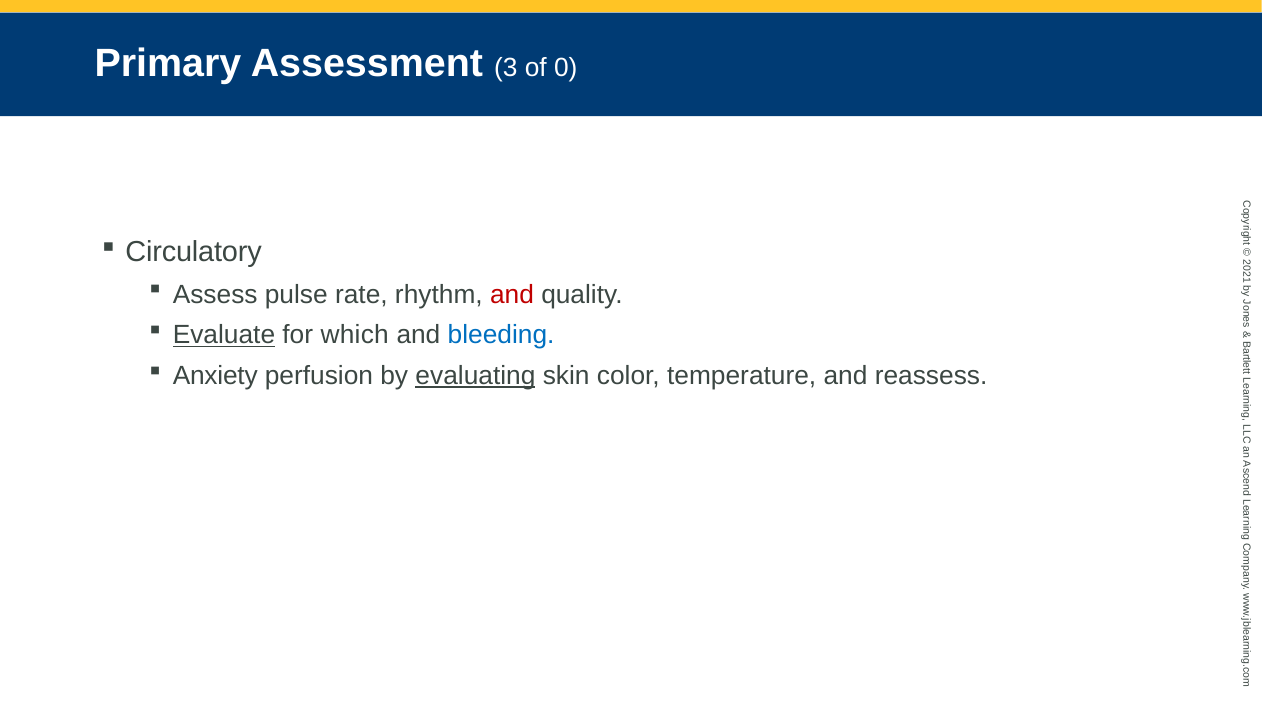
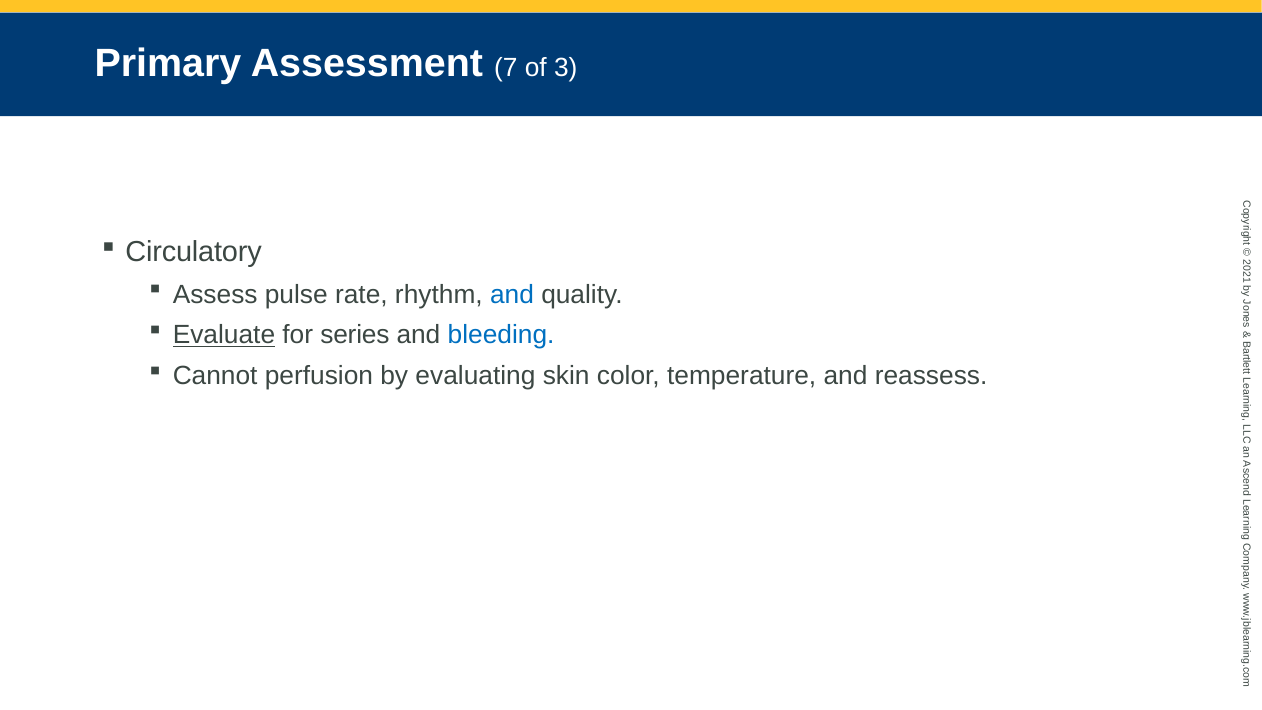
3: 3 -> 7
of 0: 0 -> 3
and at (512, 294) colour: red -> blue
which: which -> series
Anxiety: Anxiety -> Cannot
evaluating underline: present -> none
